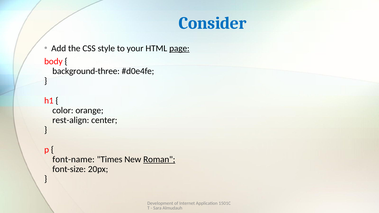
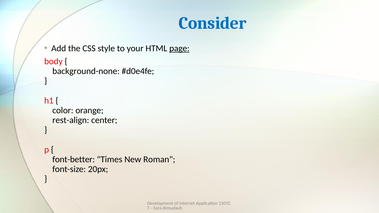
background-three: background-three -> background-none
font-name: font-name -> font-better
Roman underline: present -> none
